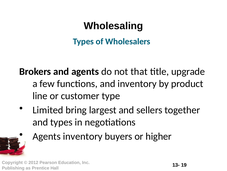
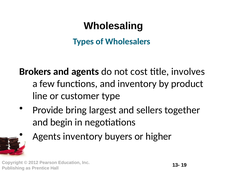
that: that -> cost
upgrade: upgrade -> involves
Limited: Limited -> Provide
and types: types -> begin
